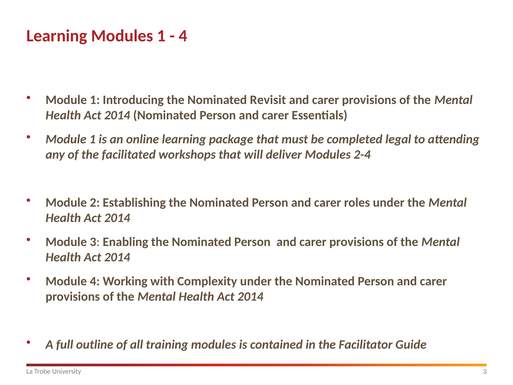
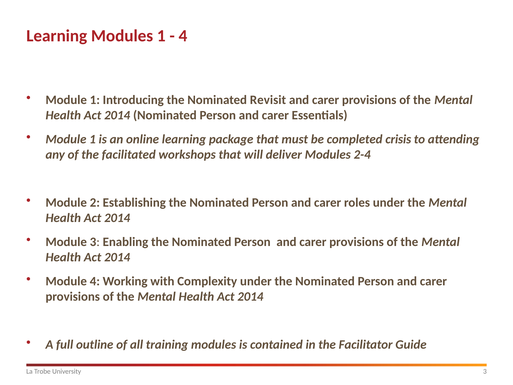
legal: legal -> crisis
